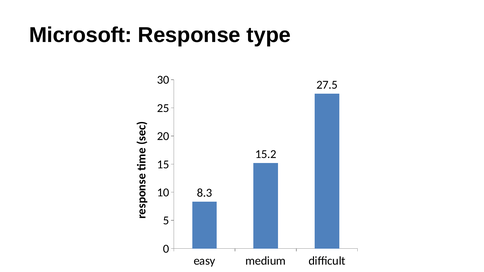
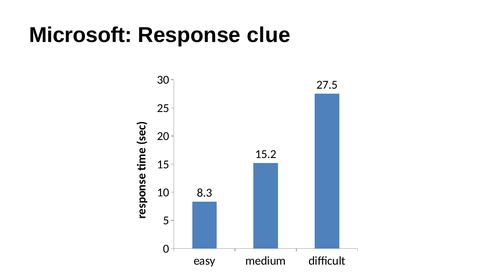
type: type -> clue
